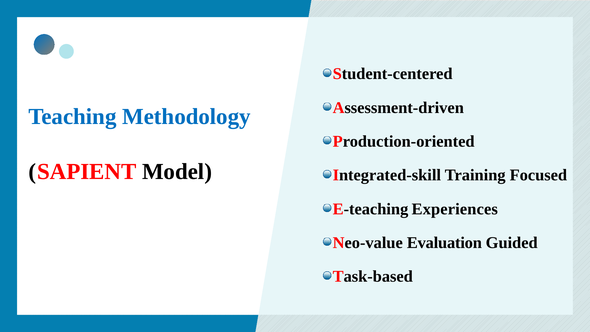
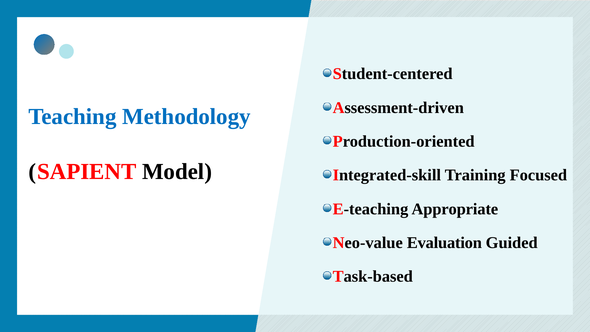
Experiences: Experiences -> Appropriate
